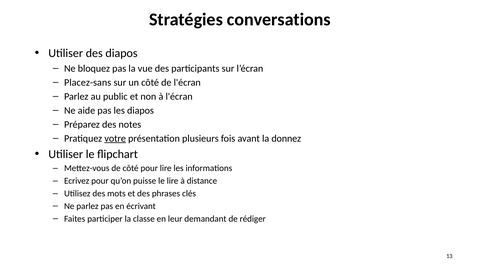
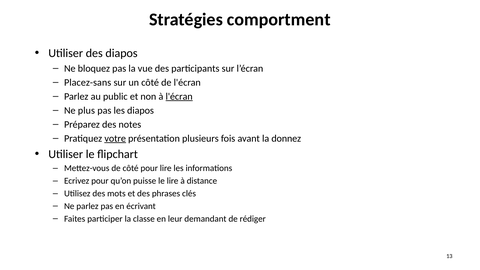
conversations: conversations -> comportment
l'écran at (179, 96) underline: none -> present
aide: aide -> plus
